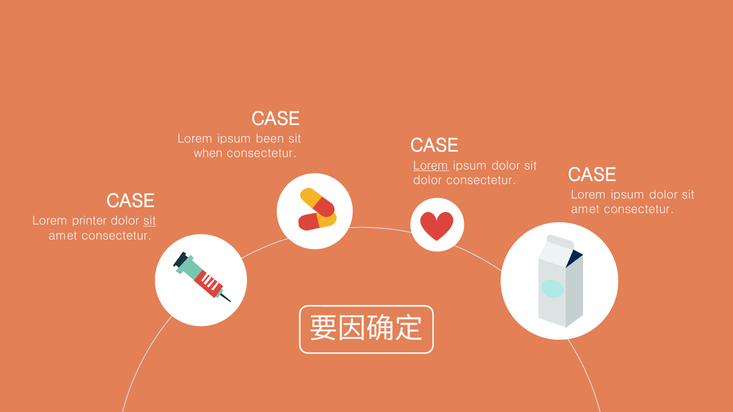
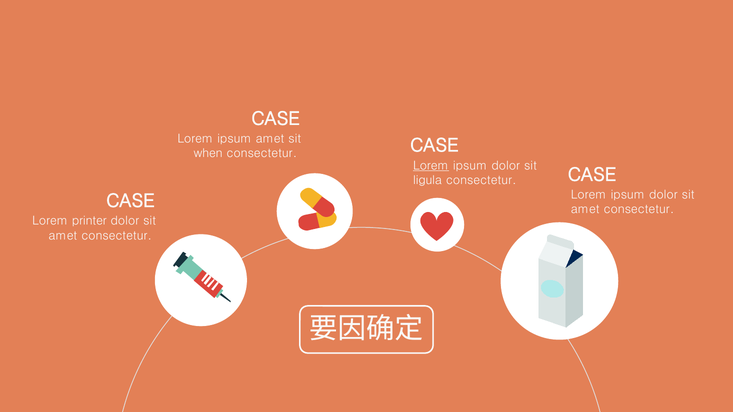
ipsum been: been -> amet
dolor at (427, 180): dolor -> ligula
sit at (150, 221) underline: present -> none
